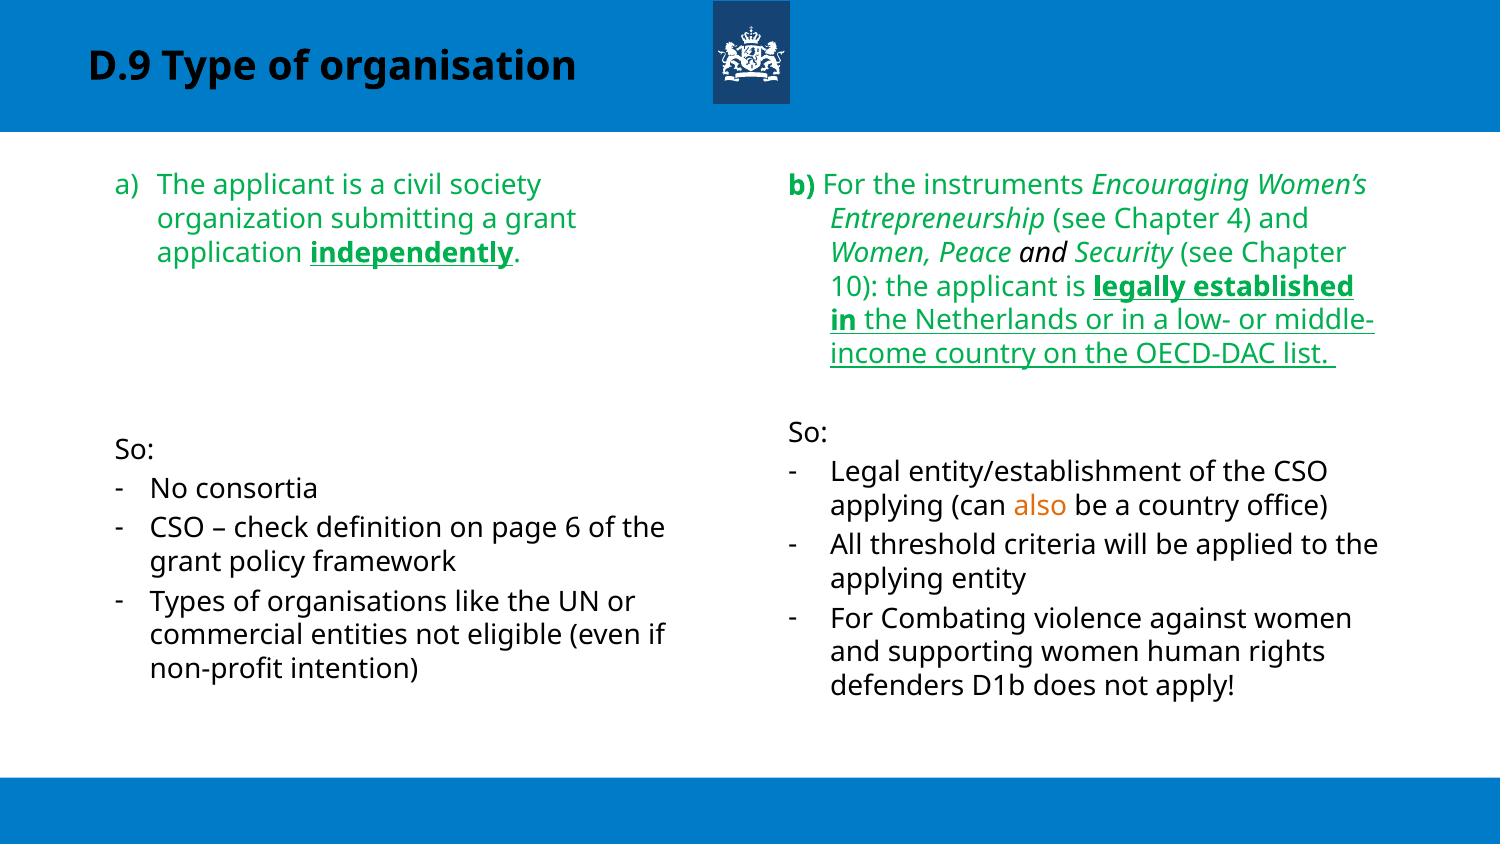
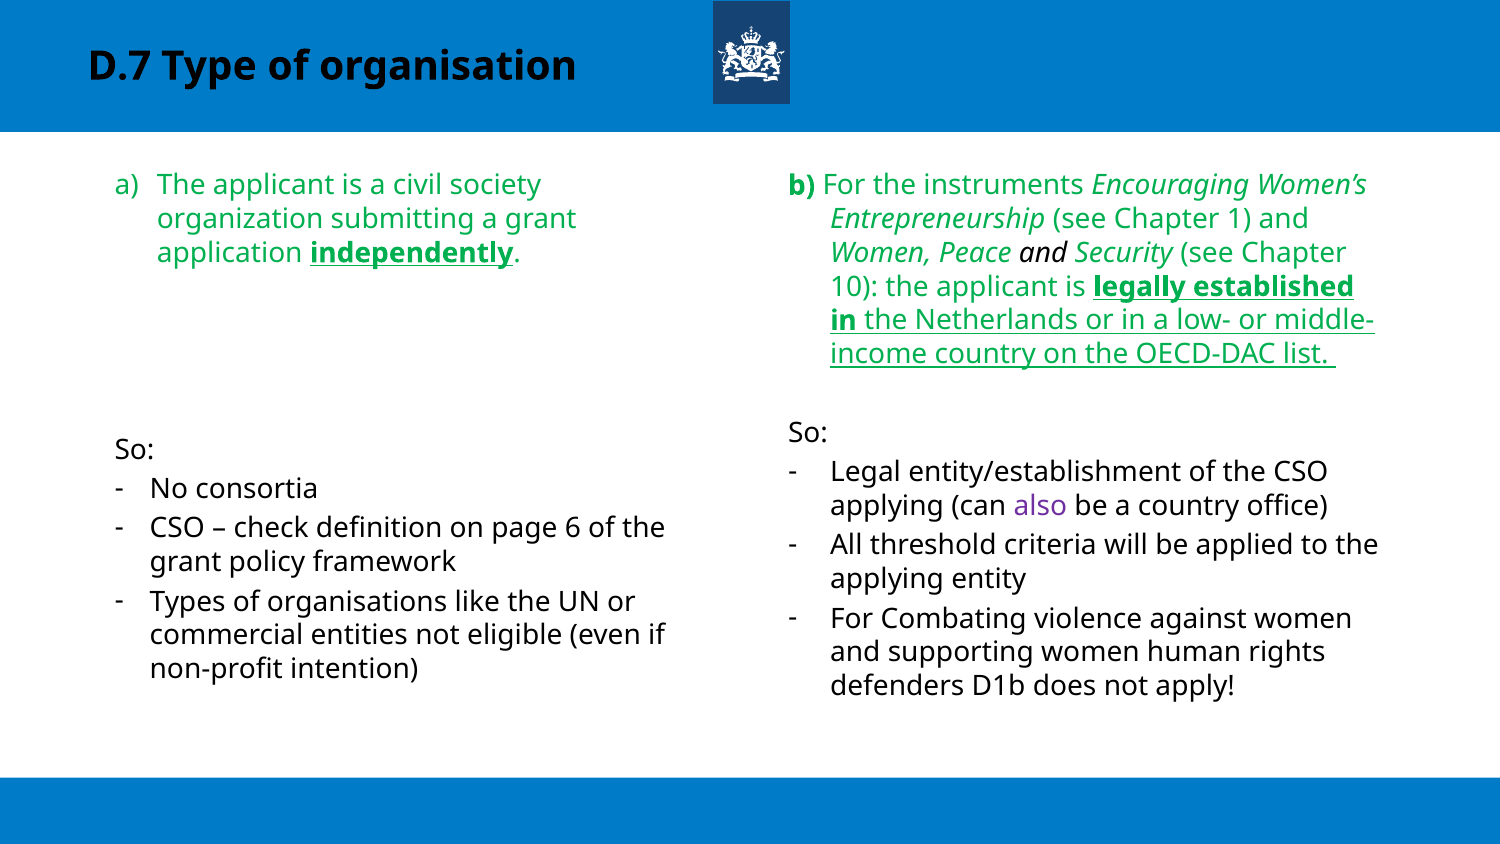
D.9: D.9 -> D.7
4: 4 -> 1
also colour: orange -> purple
